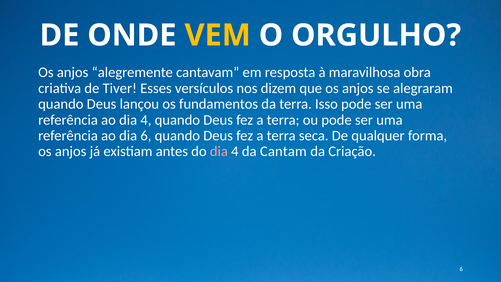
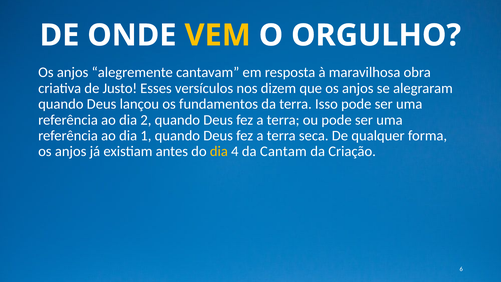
Tiver: Tiver -> Justo
ao dia 4: 4 -> 2
dia 6: 6 -> 1
dia at (219, 151) colour: pink -> yellow
